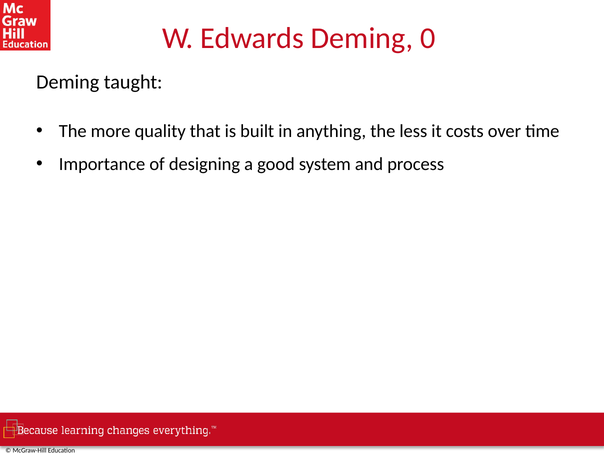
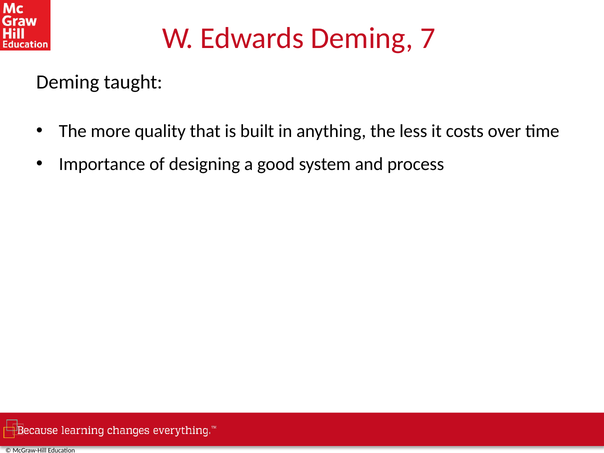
0: 0 -> 7
